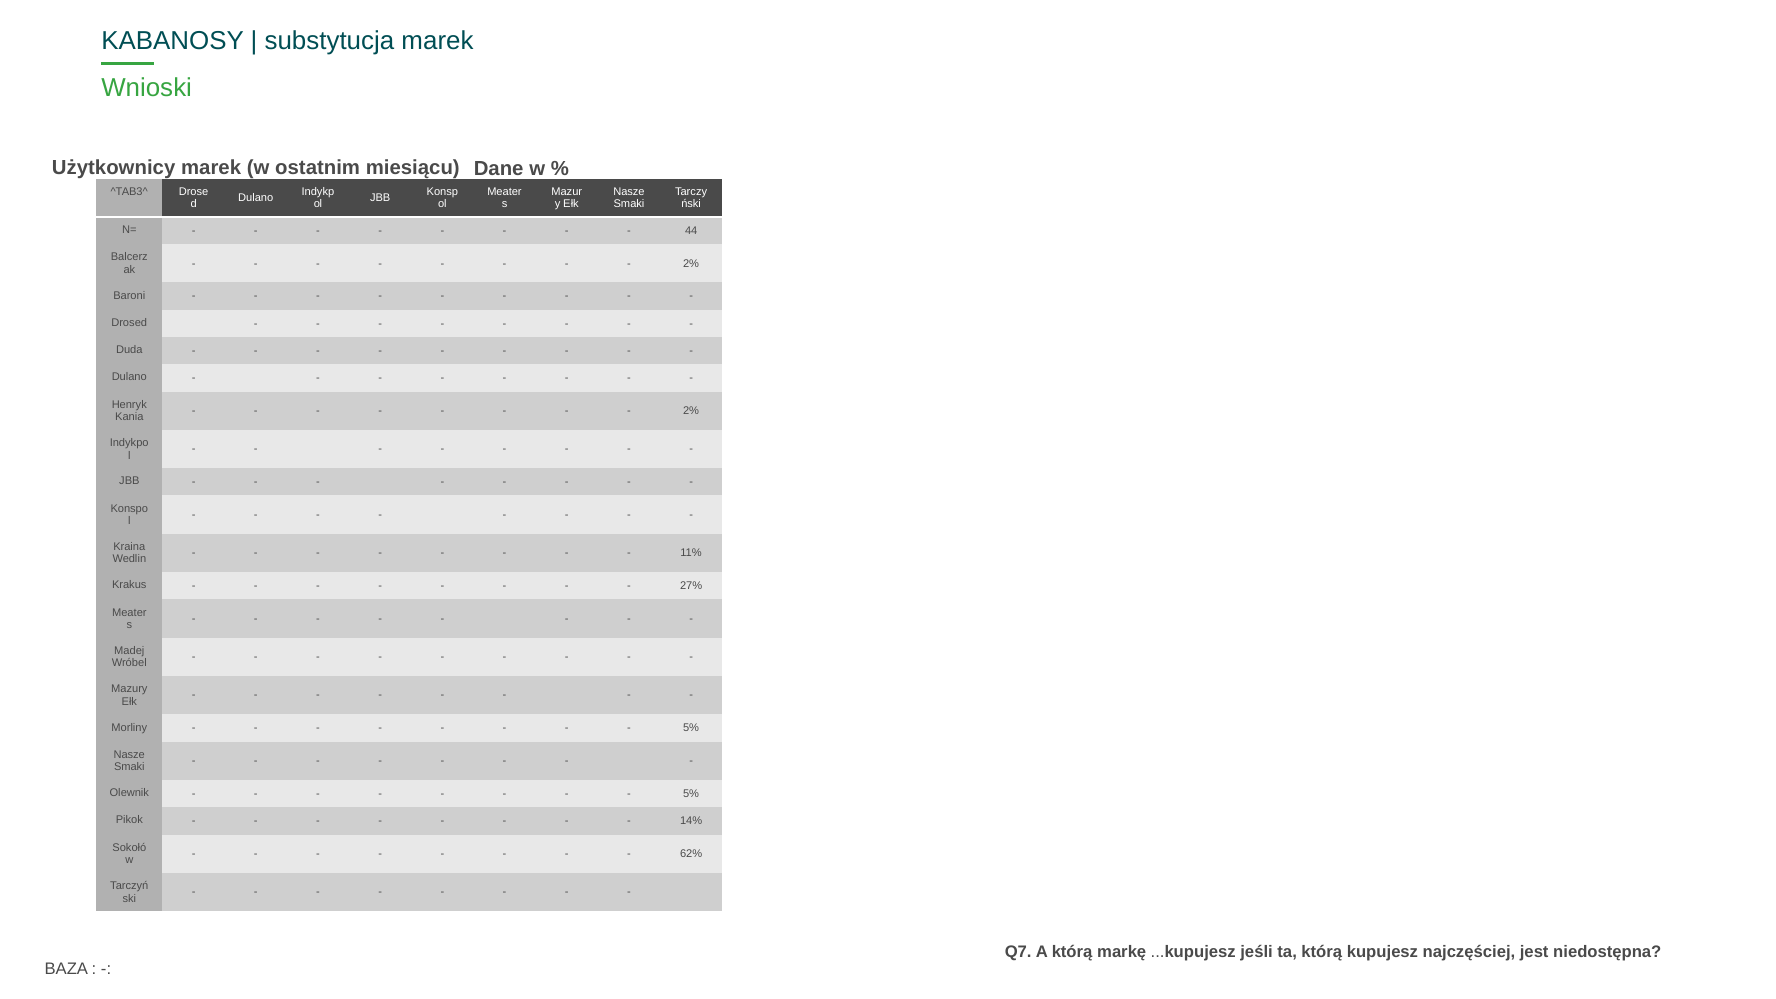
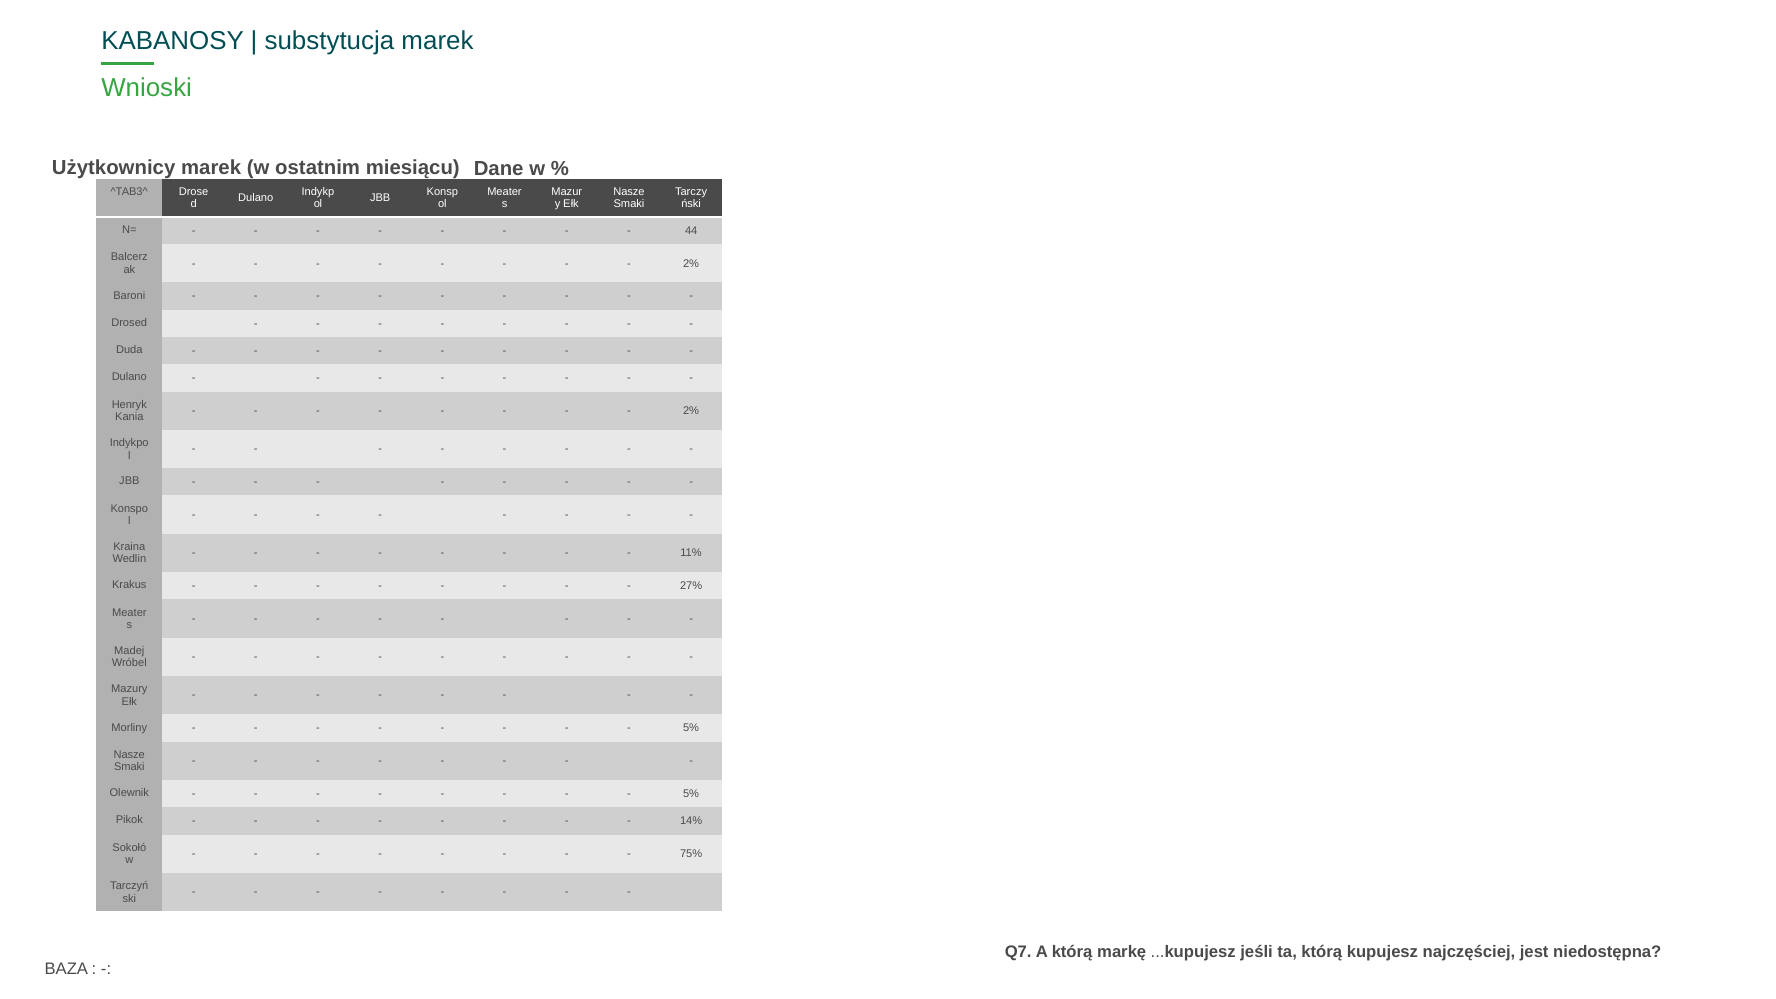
62%: 62% -> 75%
